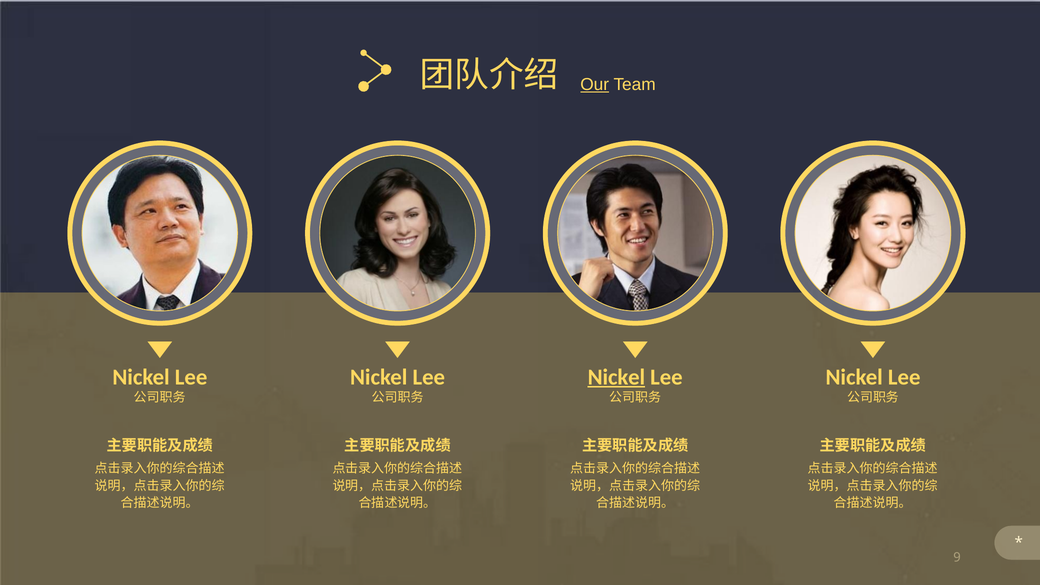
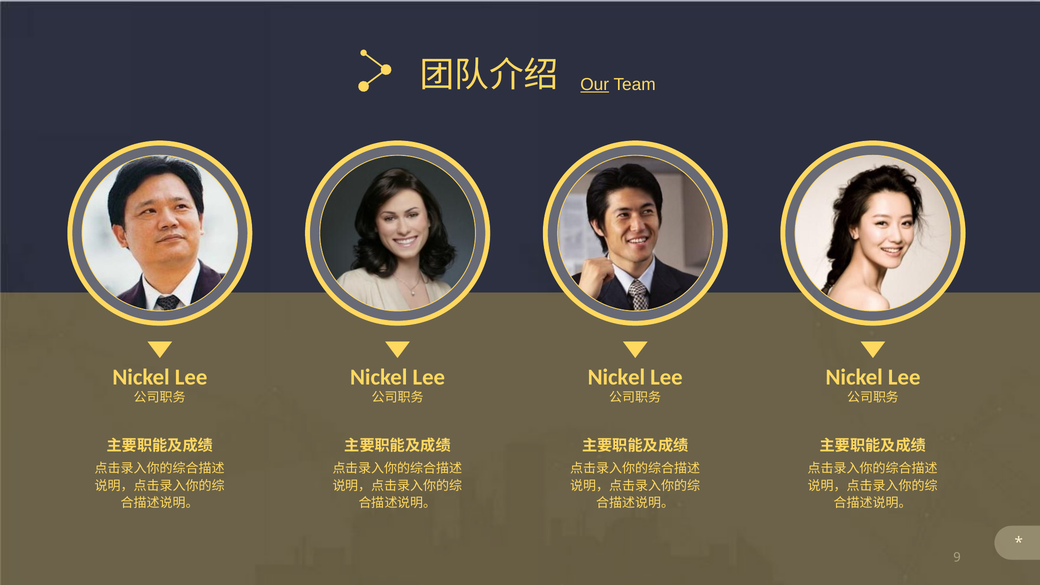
Nickel at (616, 377) underline: present -> none
